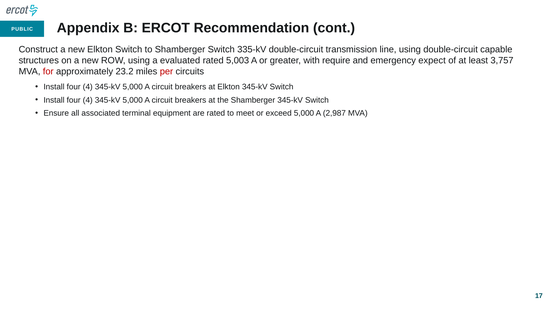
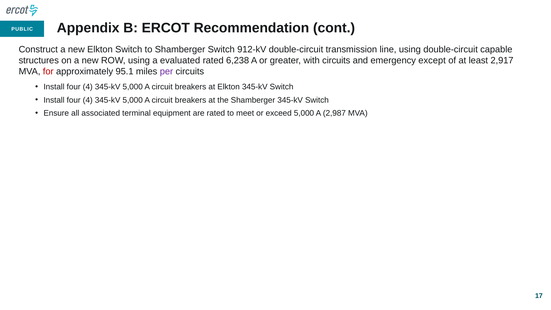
335-kV: 335-kV -> 912-kV
5,003: 5,003 -> 6,238
with require: require -> circuits
expect: expect -> except
3,757: 3,757 -> 2,917
23.2: 23.2 -> 95.1
per colour: red -> purple
